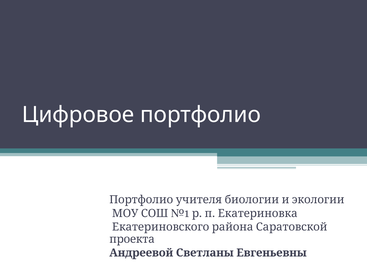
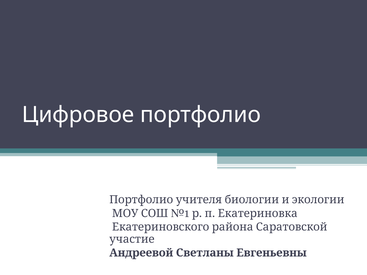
проекта: проекта -> участие
